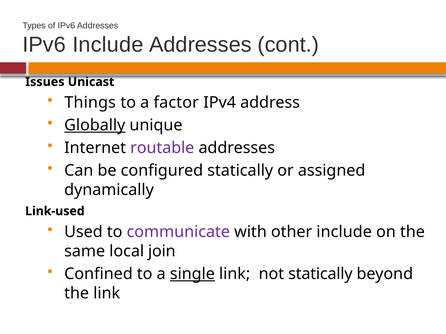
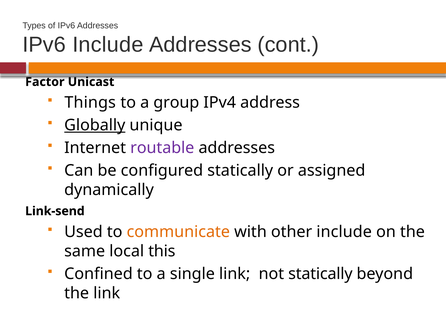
Issues: Issues -> Factor
factor: factor -> group
Link-used: Link-used -> Link-send
communicate colour: purple -> orange
join: join -> this
single underline: present -> none
